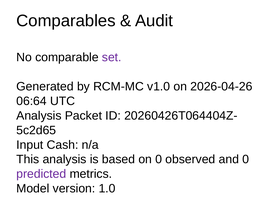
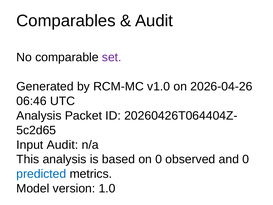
06:64: 06:64 -> 06:46
Input Cash: Cash -> Audit
predicted colour: purple -> blue
